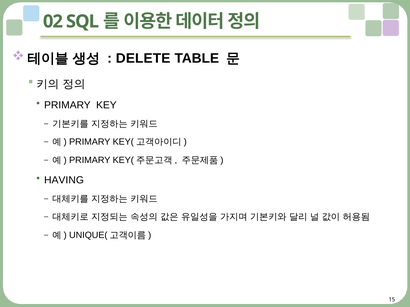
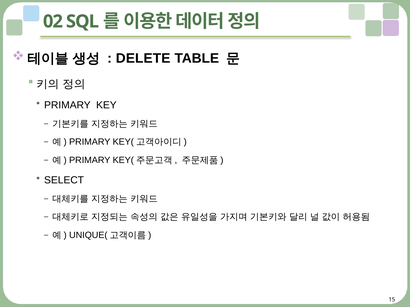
HAVING: HAVING -> SELECT
